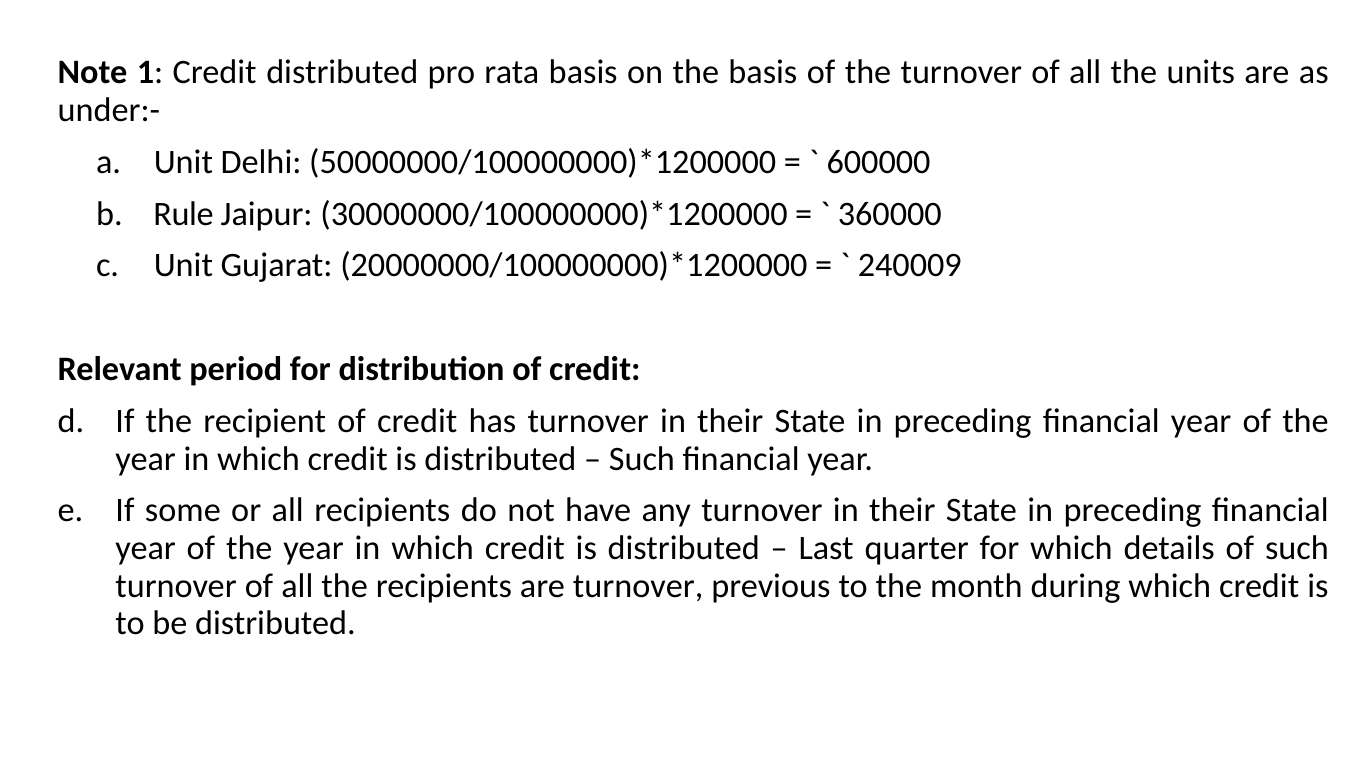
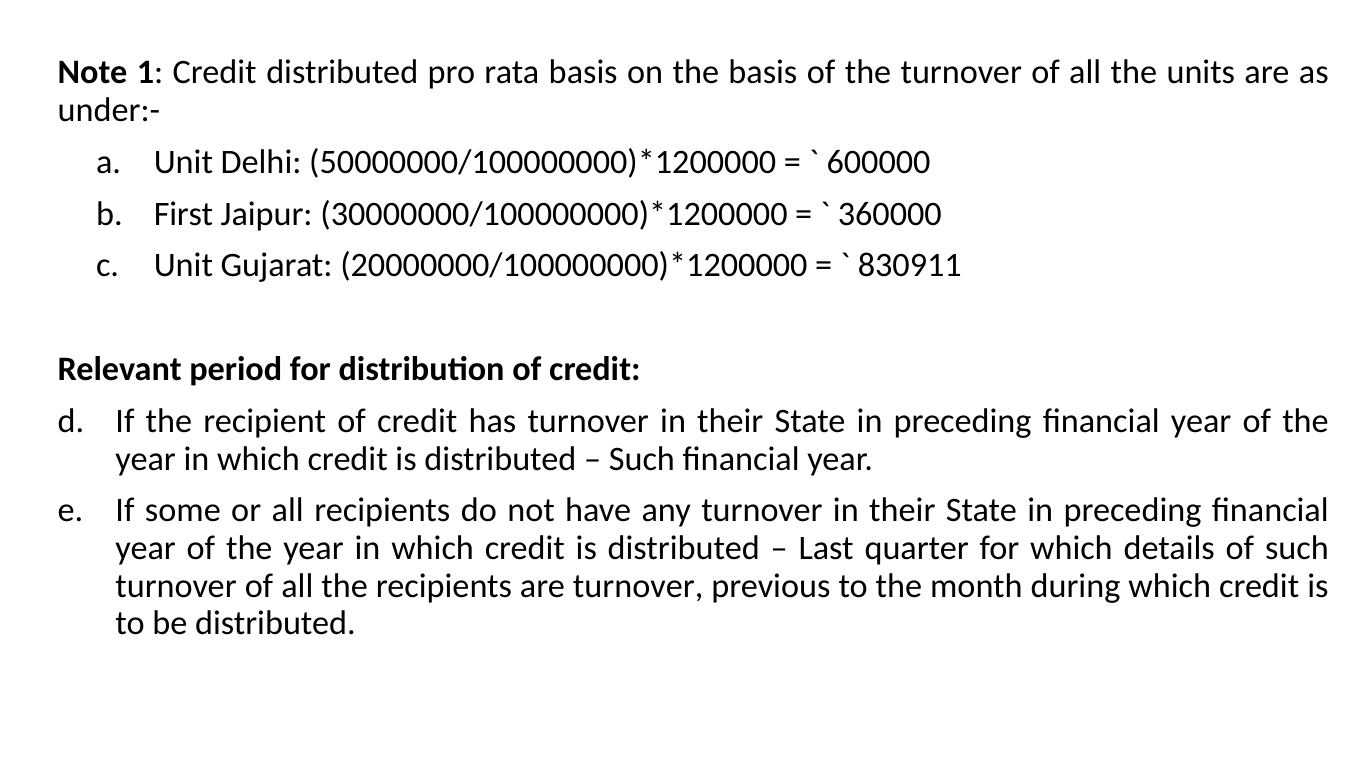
Rule: Rule -> First
240009: 240009 -> 830911
